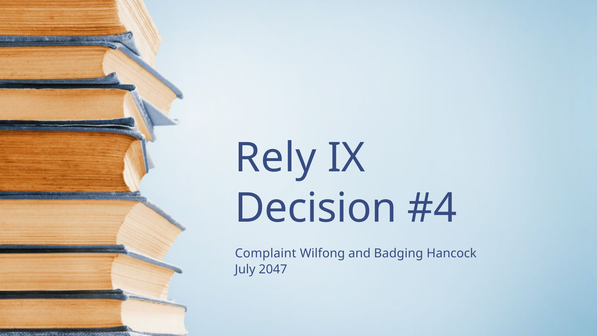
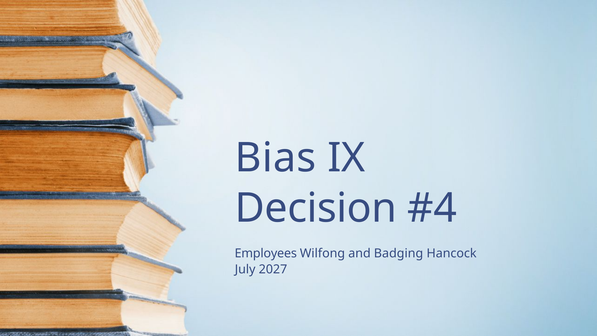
Rely: Rely -> Bias
Complaint: Complaint -> Employees
2047: 2047 -> 2027
